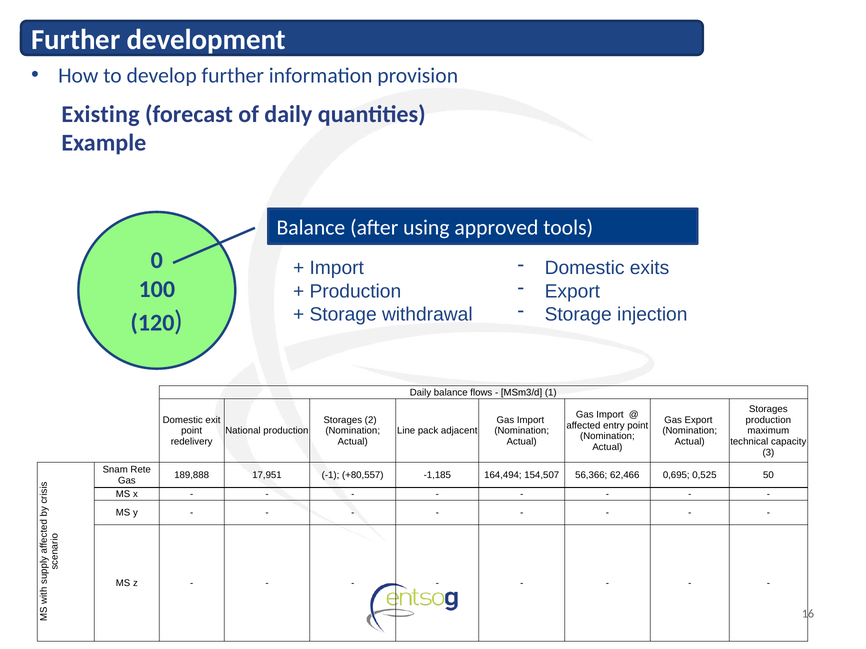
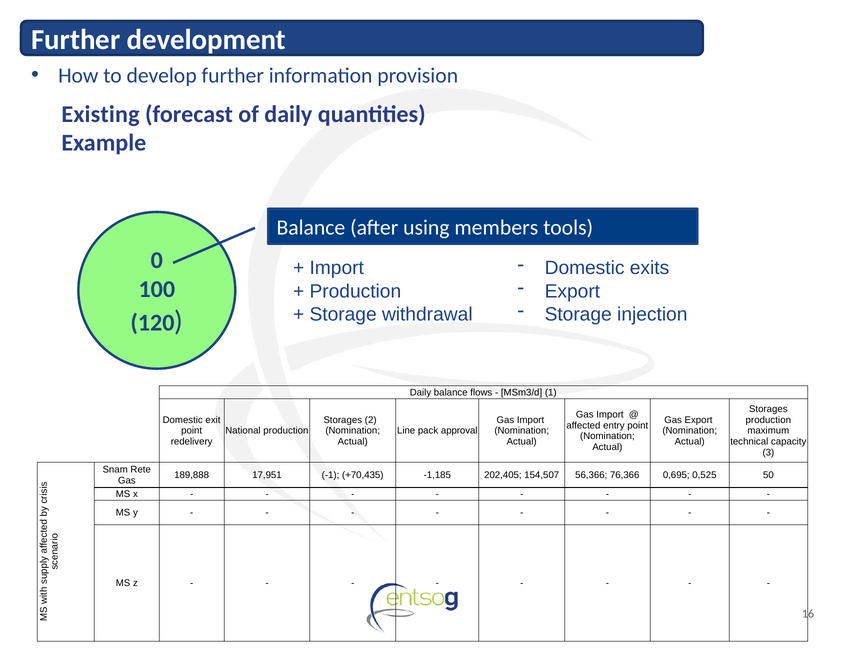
approved: approved -> members
adjacent: adjacent -> approval
+80,557: +80,557 -> +70,435
164,494: 164,494 -> 202,405
62,466: 62,466 -> 76,366
